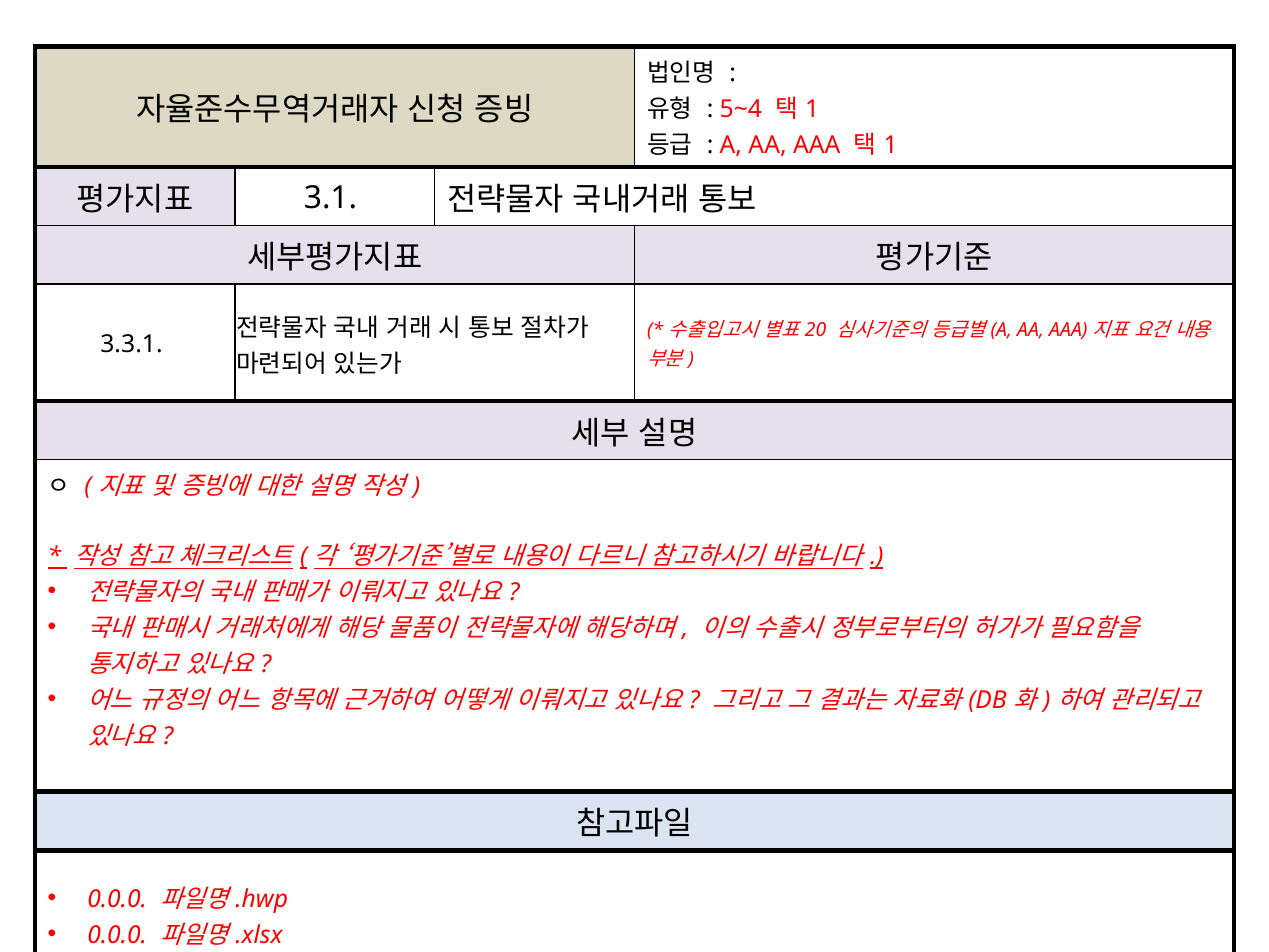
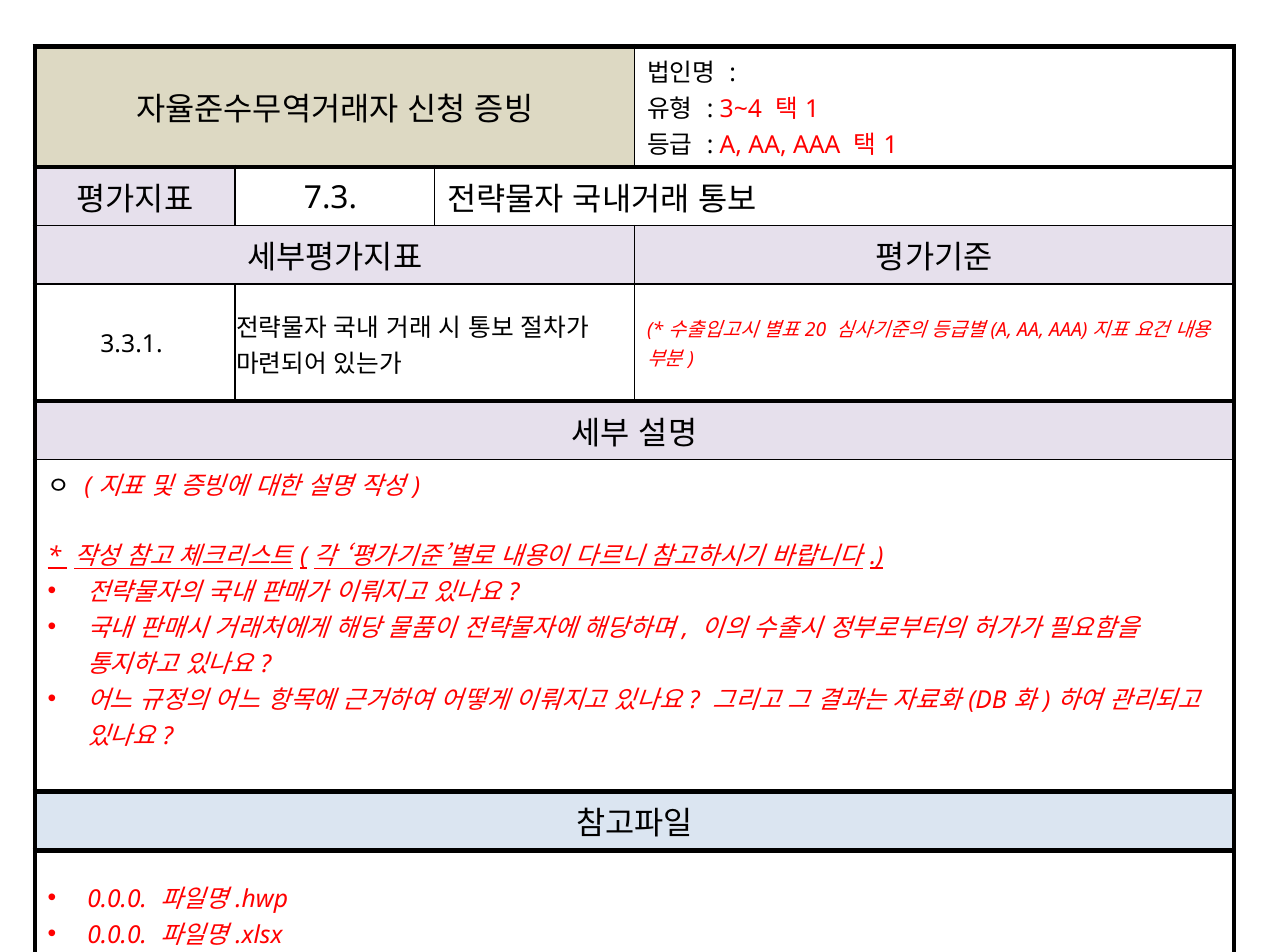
5~4: 5~4 -> 3~4
3.1: 3.1 -> 7.3
